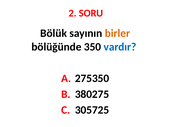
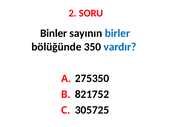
Bölük: Bölük -> Binler
birler colour: orange -> blue
380275: 380275 -> 821752
